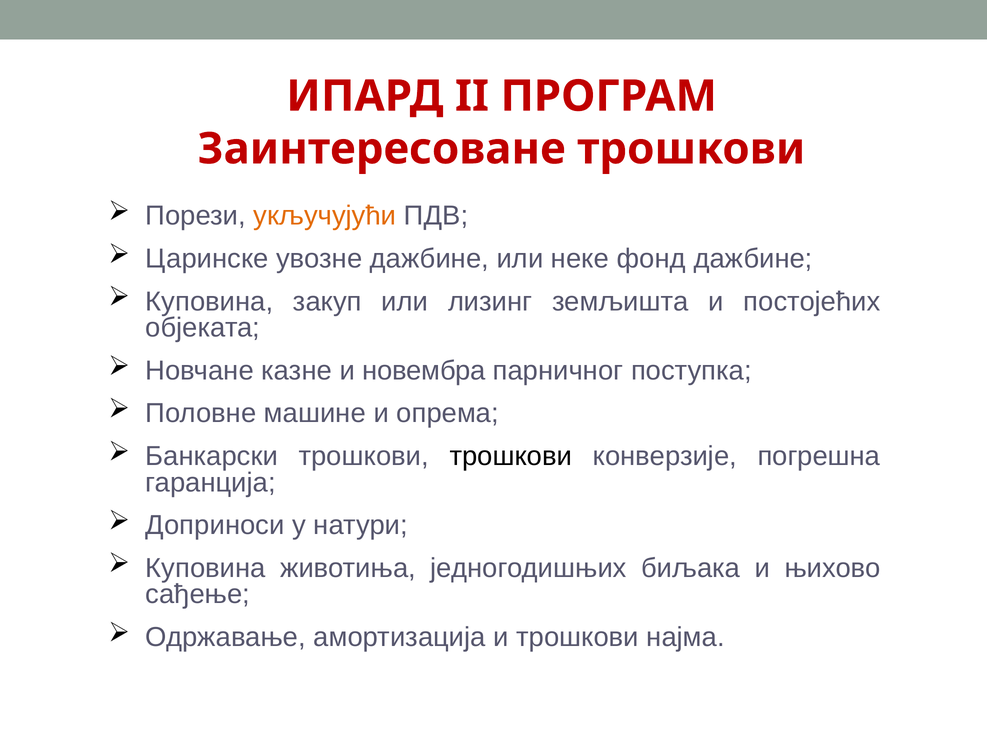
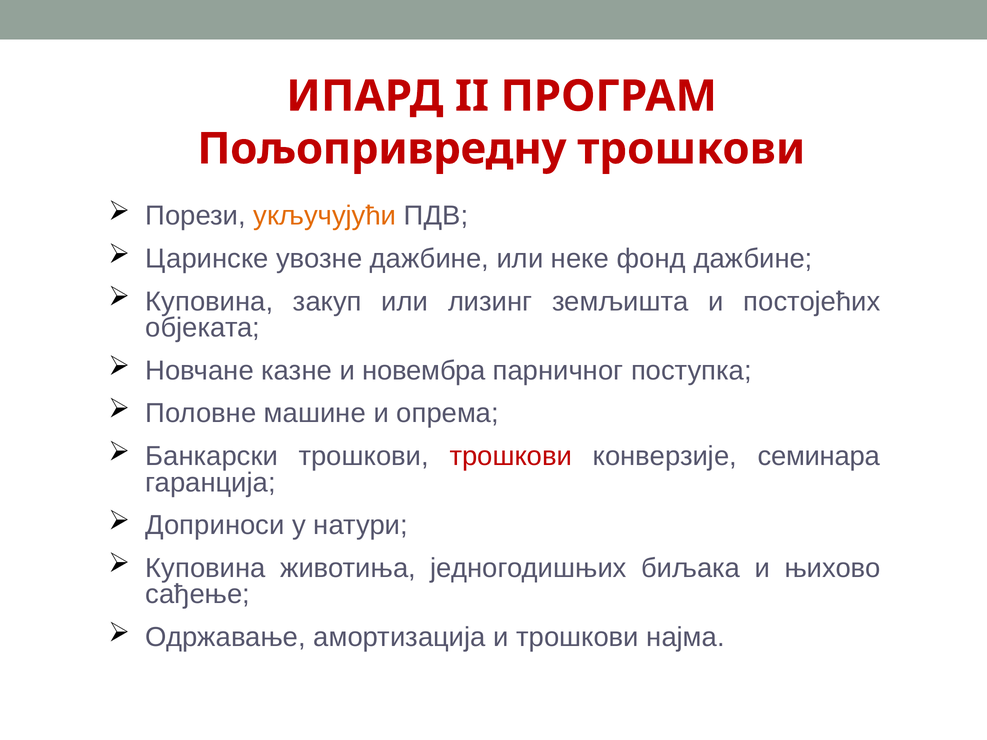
Заинтересоване: Заинтересоване -> Пољопривредну
трошкови at (511, 456) colour: black -> red
пoгрeшнa: пoгрeшнa -> семинара
